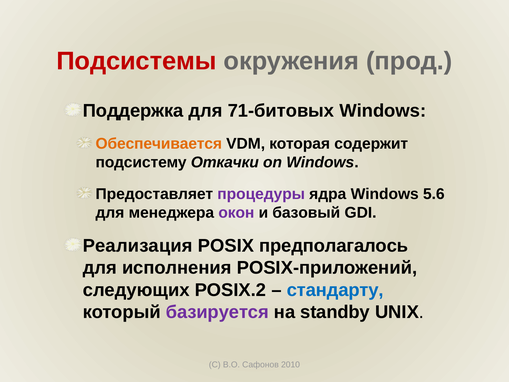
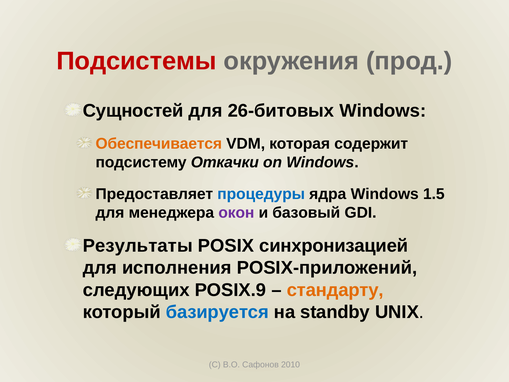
Поддержка: Поддержка -> Сущностей
71-битовых: 71-битовых -> 26-битовых
процедуры colour: purple -> blue
5.6: 5.6 -> 1.5
Реализация: Реализация -> Результаты
предполагалось: предполагалось -> синхронизацией
POSIX.2: POSIX.2 -> POSIX.9
стандарту colour: blue -> orange
базируется colour: purple -> blue
